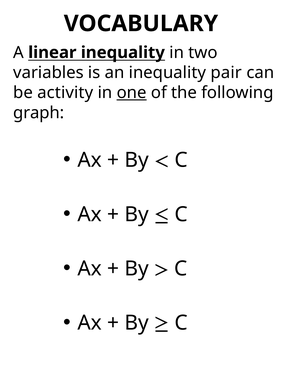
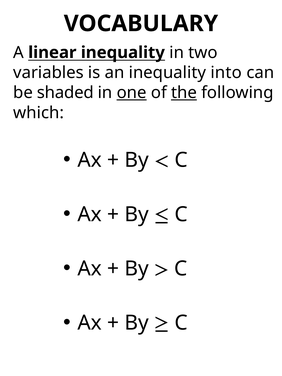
pair: pair -> into
activity: activity -> shaded
the underline: none -> present
graph: graph -> which
